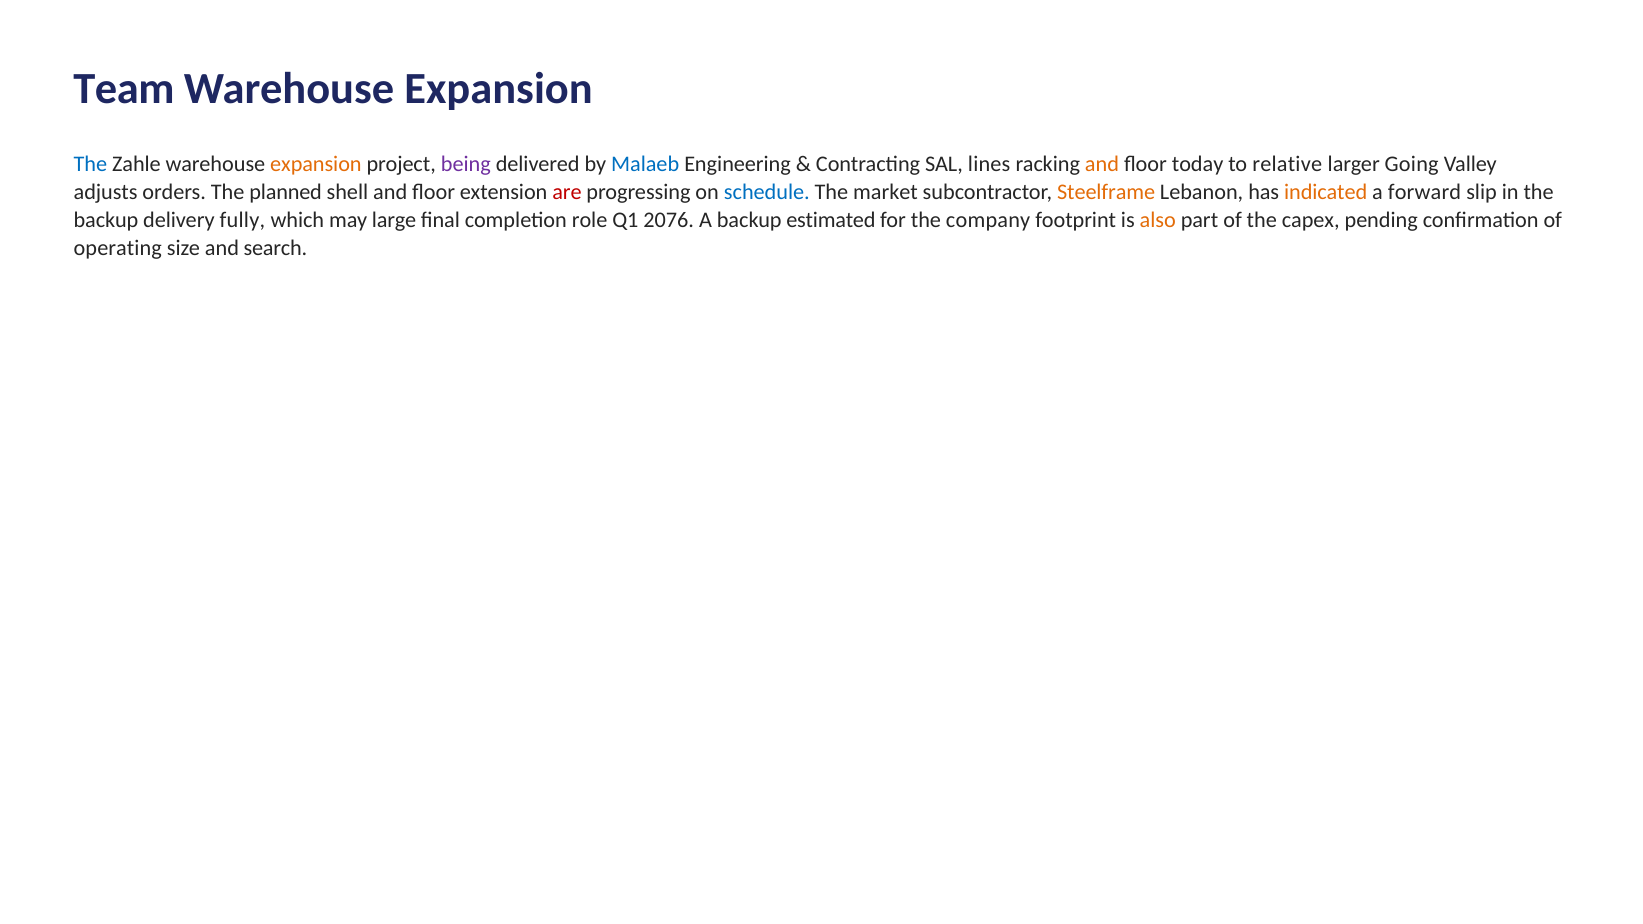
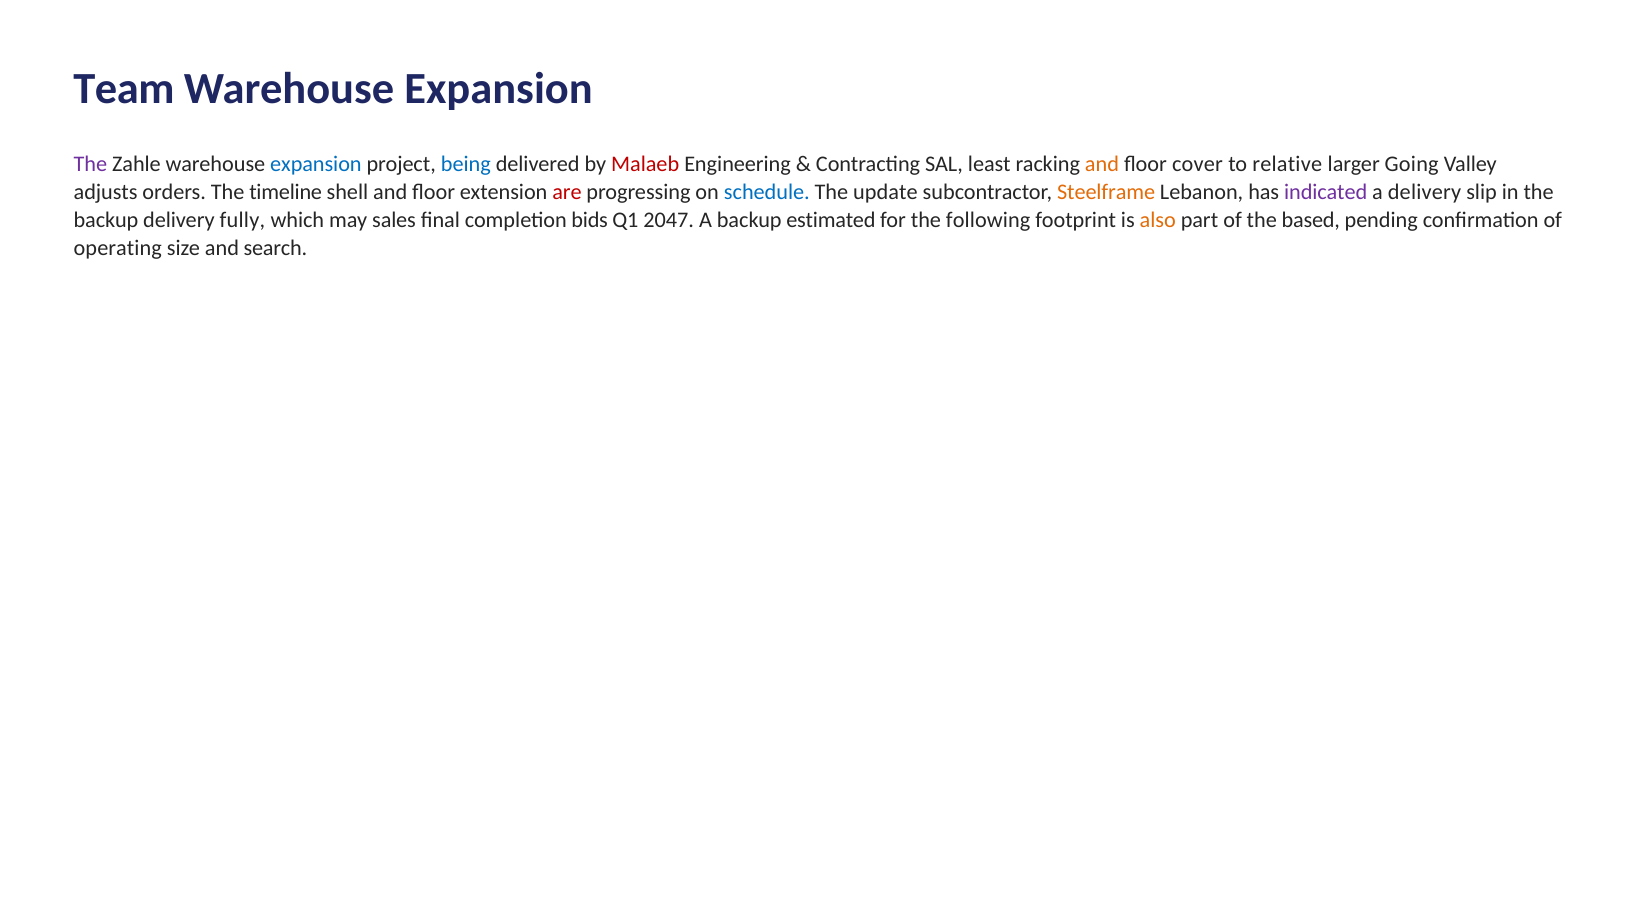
The at (90, 164) colour: blue -> purple
expansion at (316, 164) colour: orange -> blue
being colour: purple -> blue
Malaeb colour: blue -> red
lines: lines -> least
today: today -> cover
planned: planned -> timeline
market: market -> update
indicated colour: orange -> purple
a forward: forward -> delivery
large: large -> sales
role: role -> bids
2076: 2076 -> 2047
company: company -> following
capex: capex -> based
